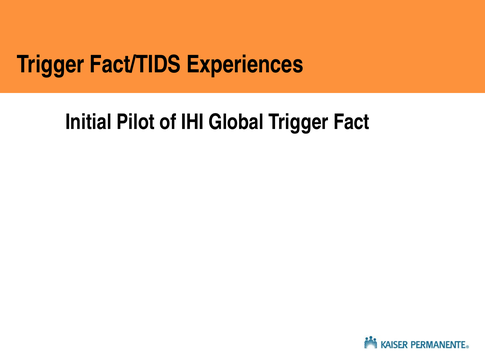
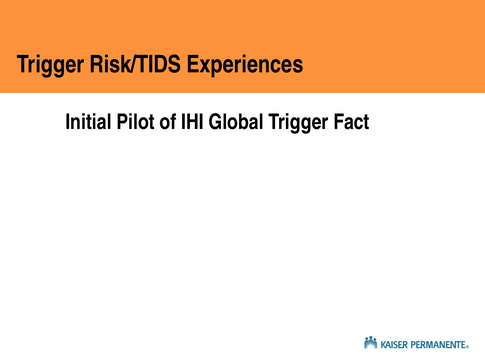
Fact/TIDS: Fact/TIDS -> Risk/TIDS
